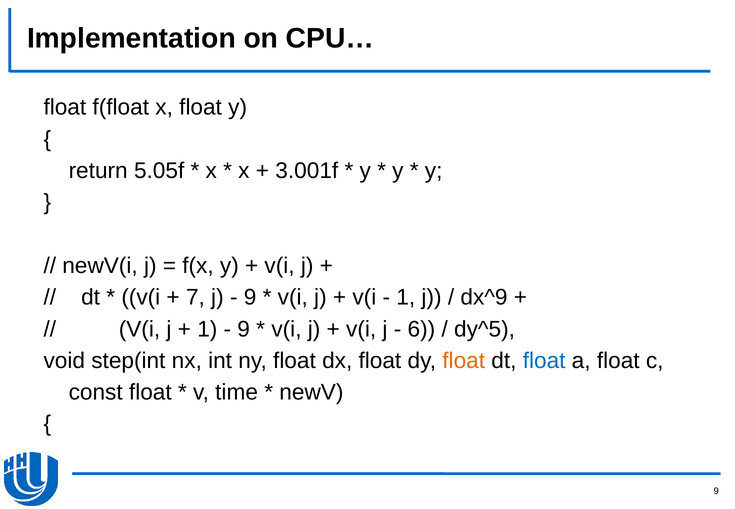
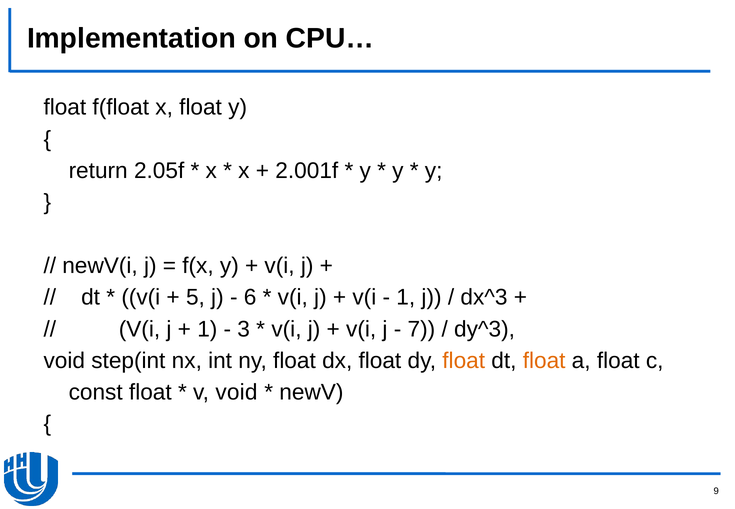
5.05f: 5.05f -> 2.05f
3.001f: 3.001f -> 2.001f
7: 7 -> 5
9 at (250, 297): 9 -> 6
dx^9: dx^9 -> dx^3
9 at (244, 329): 9 -> 3
6: 6 -> 7
dy^5: dy^5 -> dy^3
float at (544, 361) colour: blue -> orange
v time: time -> void
